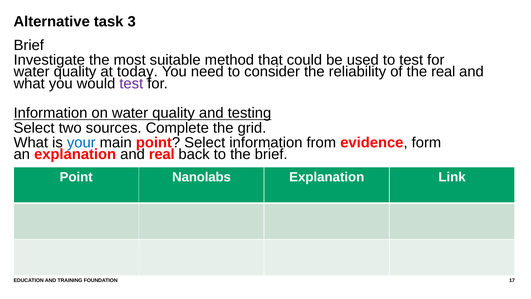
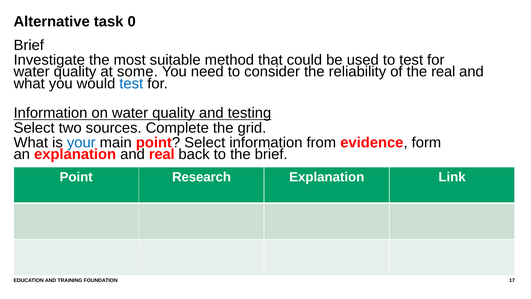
3: 3 -> 0
today: today -> some
test at (131, 83) colour: purple -> blue
Nanolabs: Nanolabs -> Research
